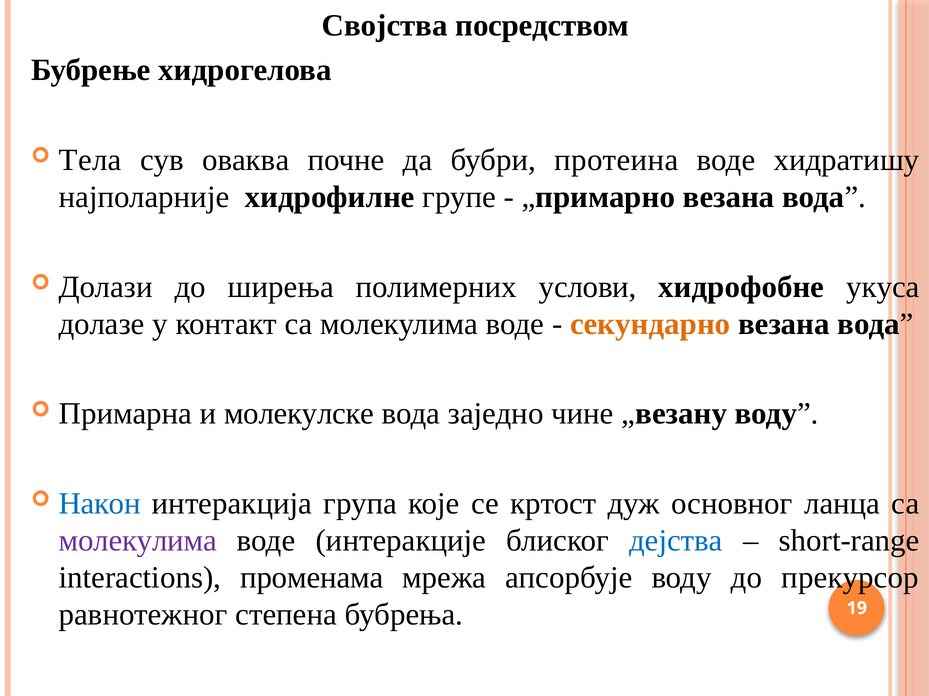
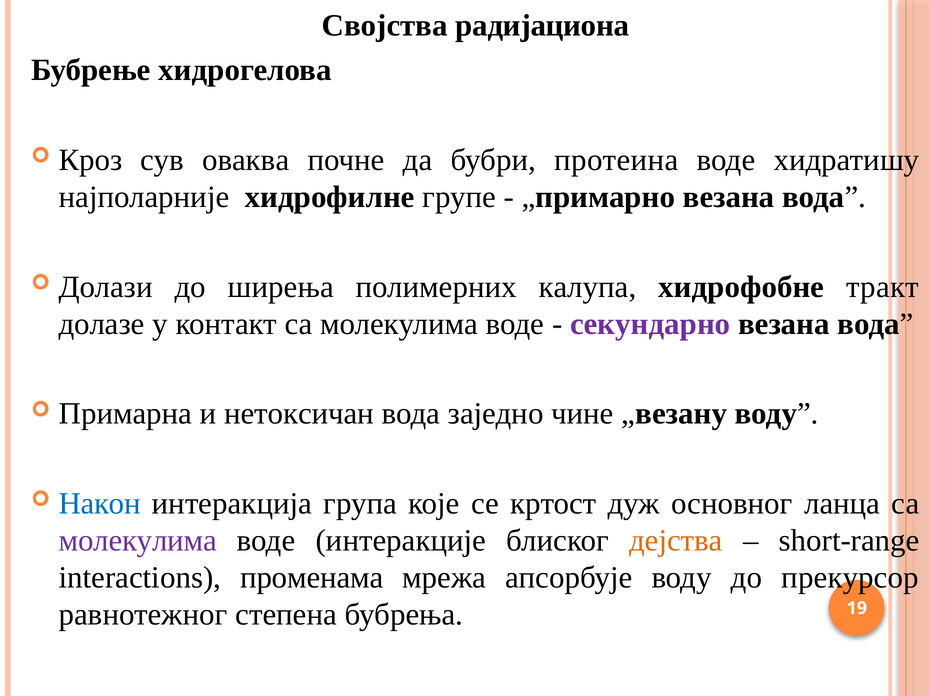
посредством: посредством -> радијациона
Тела: Тела -> Кроз
услови: услови -> калупа
укуса: укуса -> тракт
секундарно colour: orange -> purple
молекулске: молекулске -> нетоксичан
дејства colour: blue -> orange
